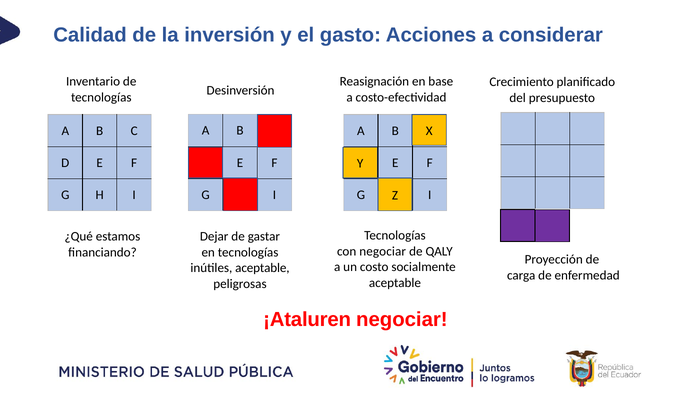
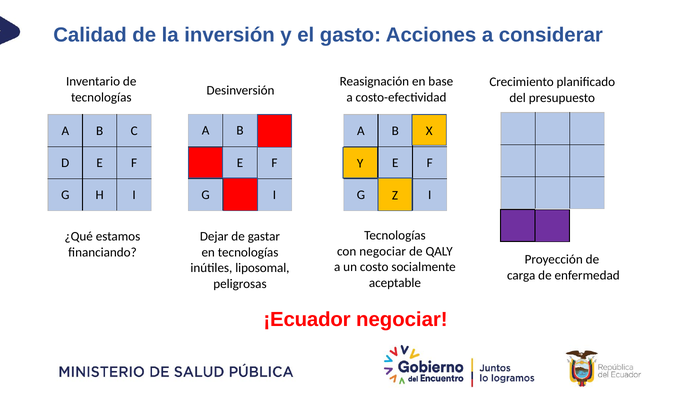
inútiles aceptable: aceptable -> liposomal
¡Ataluren: ¡Ataluren -> ¡Ecuador
